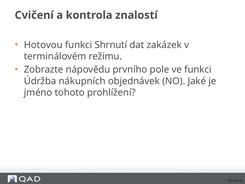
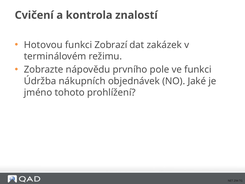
Shrnutí: Shrnutí -> Zobrazí
